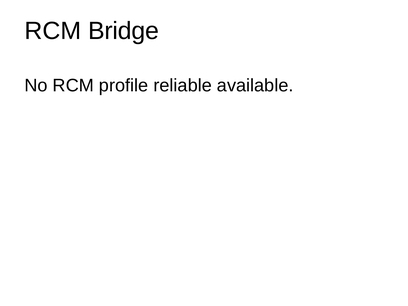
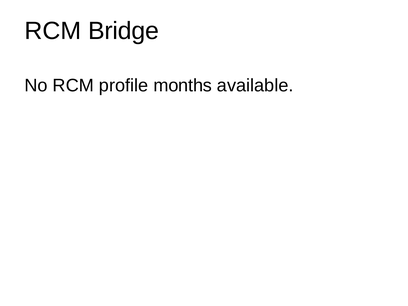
reliable: reliable -> months
